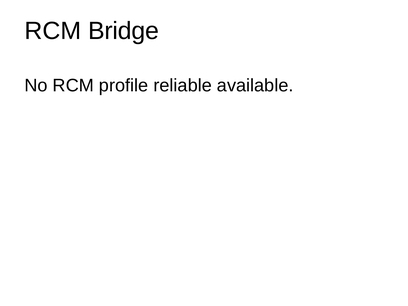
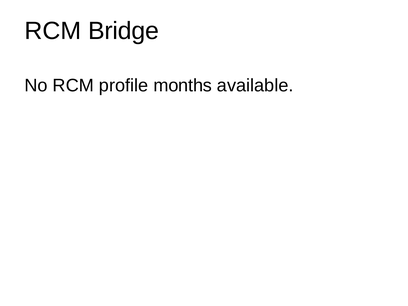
reliable: reliable -> months
